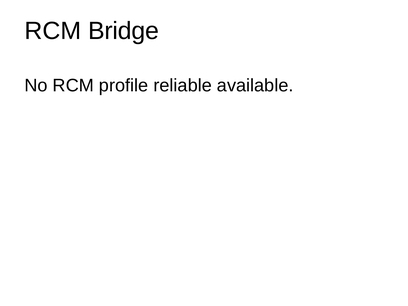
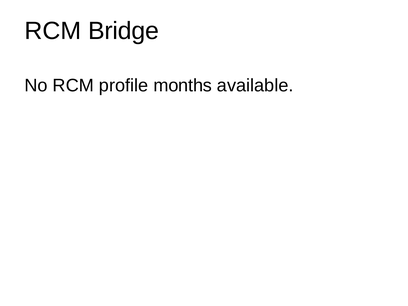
reliable: reliable -> months
